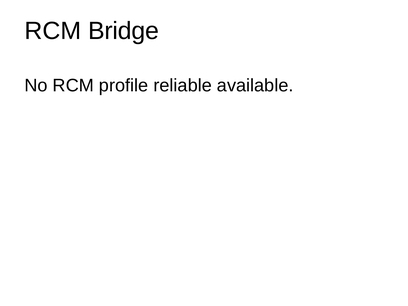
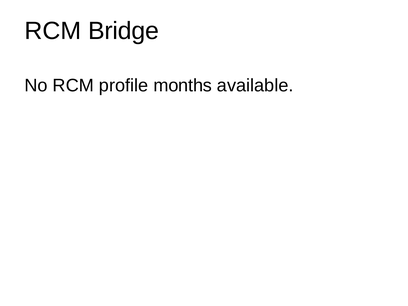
reliable: reliable -> months
